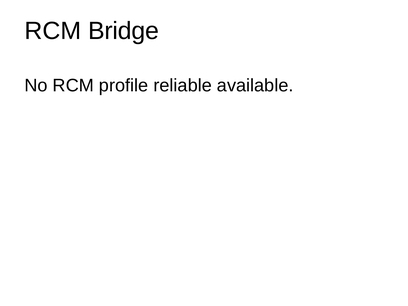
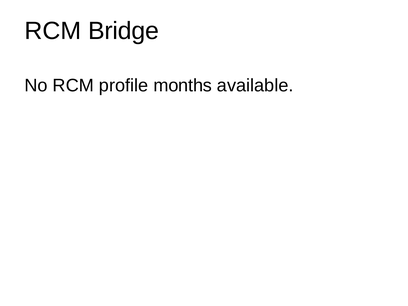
reliable: reliable -> months
